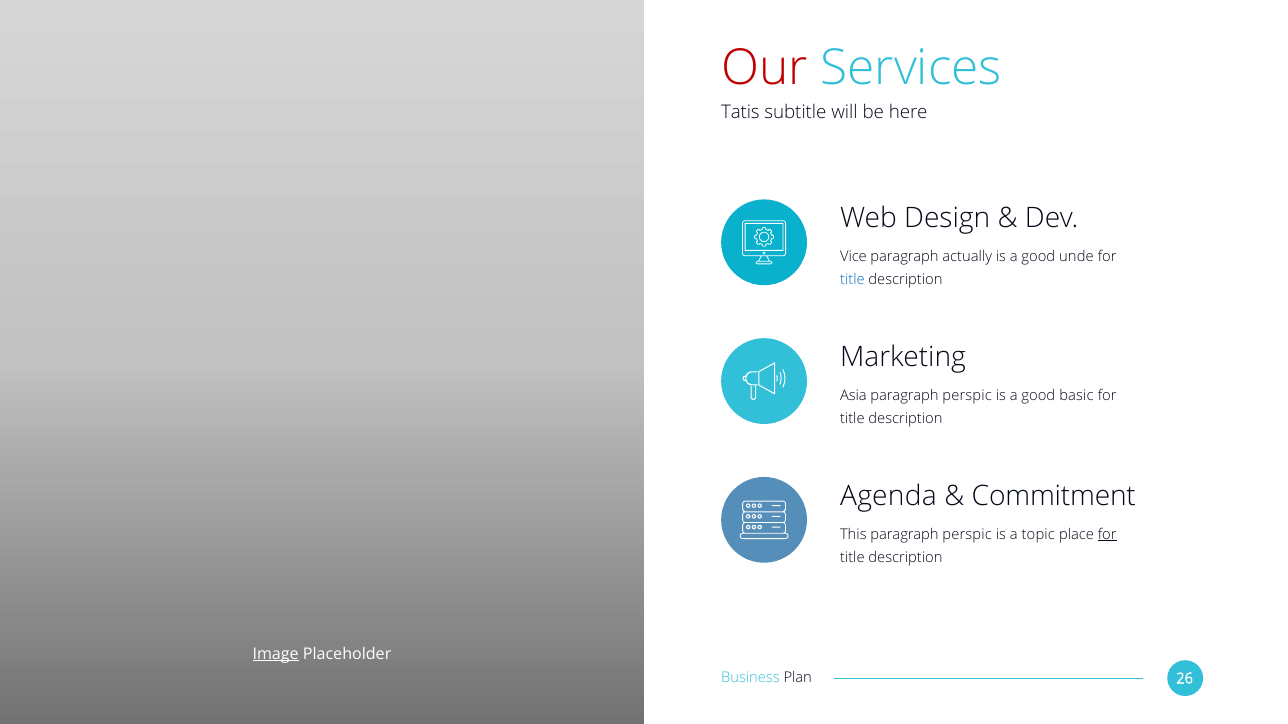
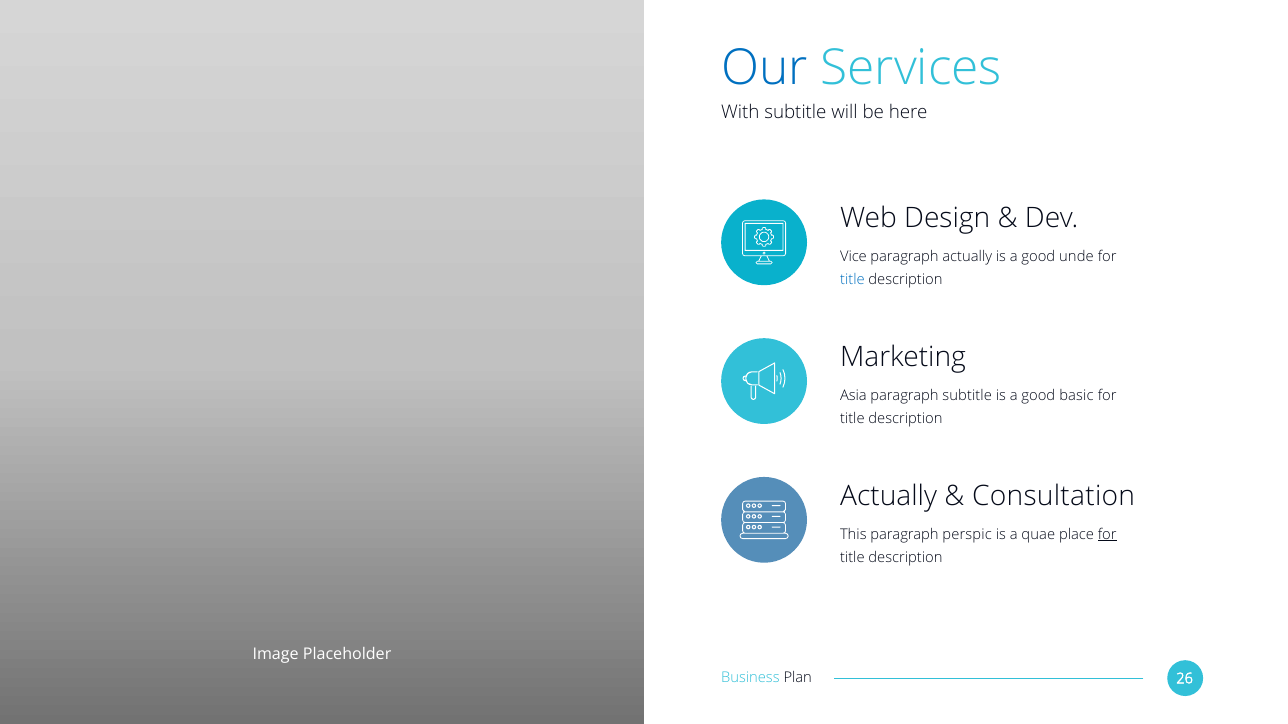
Our colour: red -> blue
Tatis: Tatis -> With
perspic at (967, 396): perspic -> subtitle
Agenda at (888, 496): Agenda -> Actually
Commitment: Commitment -> Consultation
topic: topic -> quae
Image underline: present -> none
